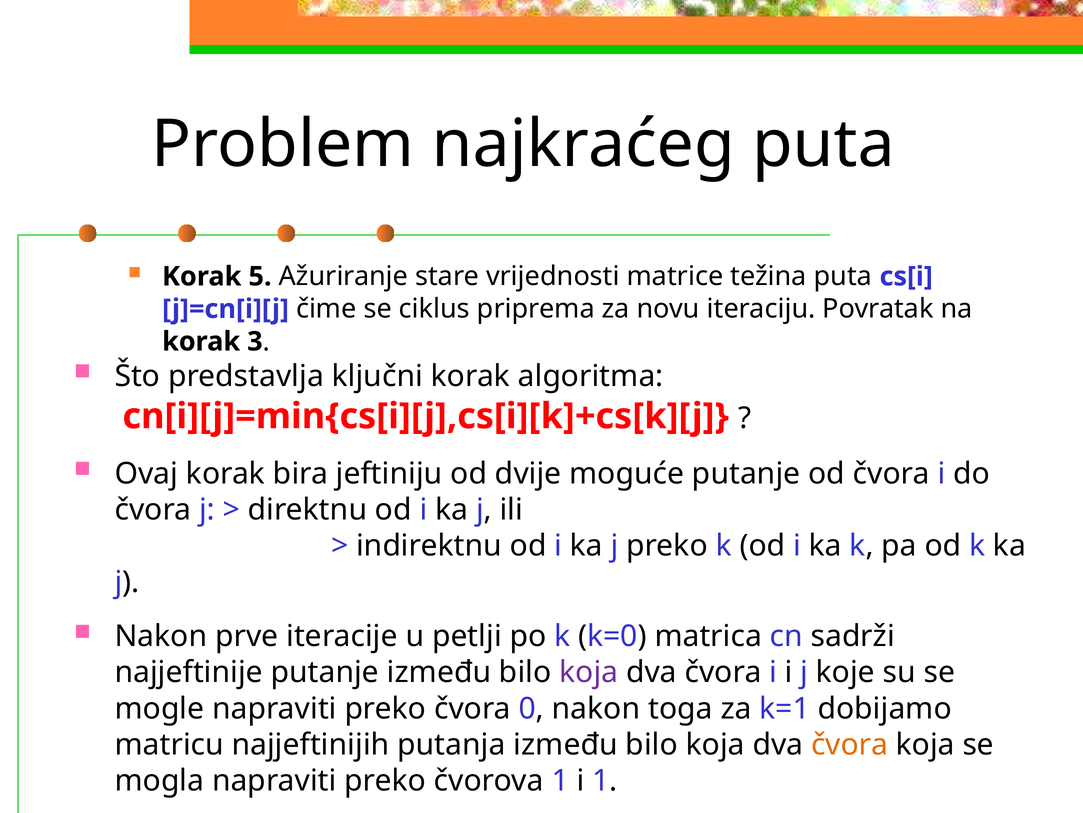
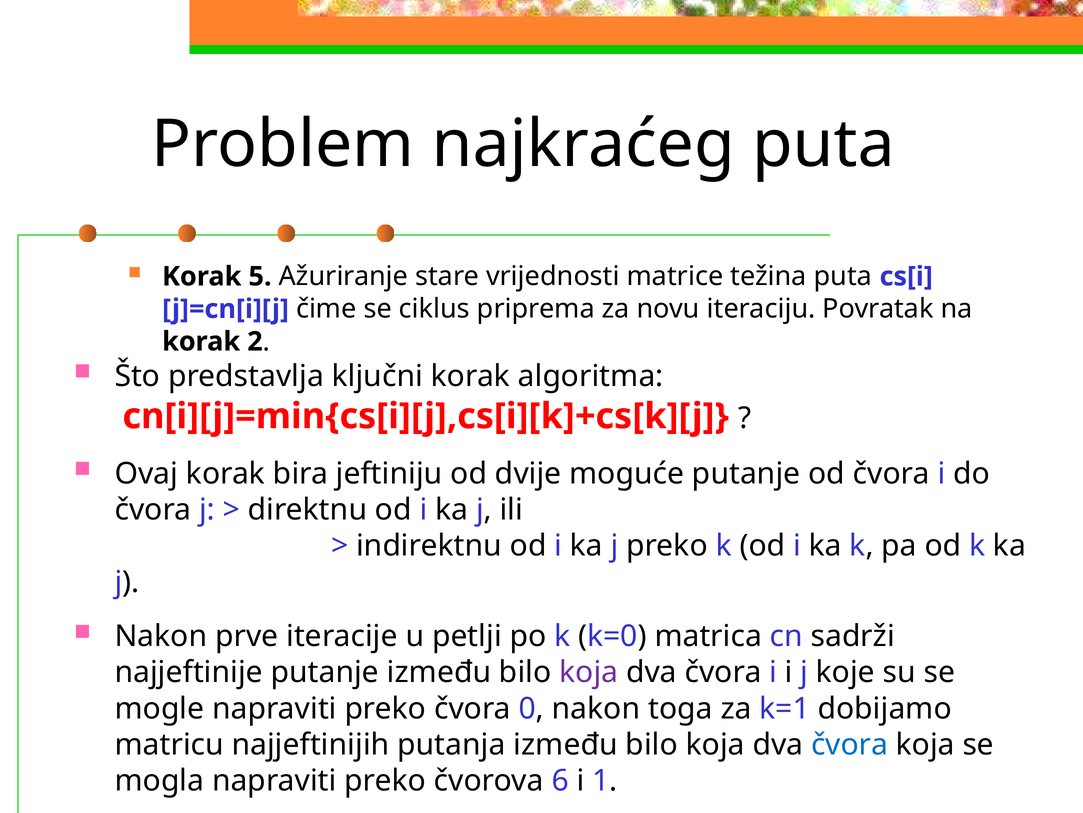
3: 3 -> 2
čvora at (850, 744) colour: orange -> blue
čvorova 1: 1 -> 6
